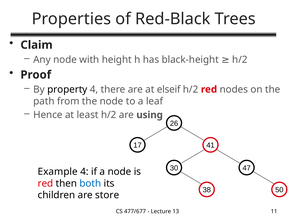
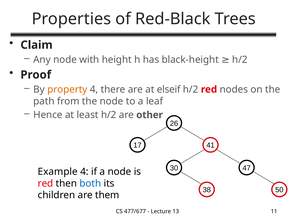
property colour: black -> orange
using: using -> other
store: store -> them
